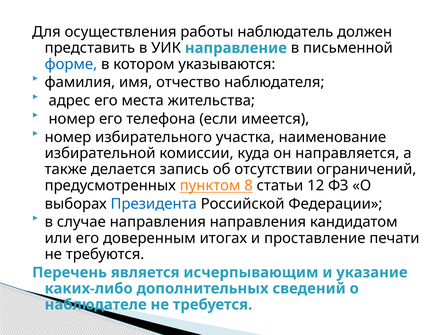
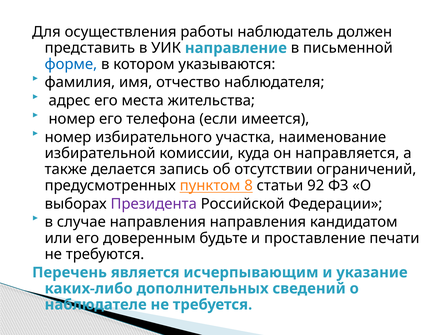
12: 12 -> 92
Президента colour: blue -> purple
итогах: итогах -> будьте
